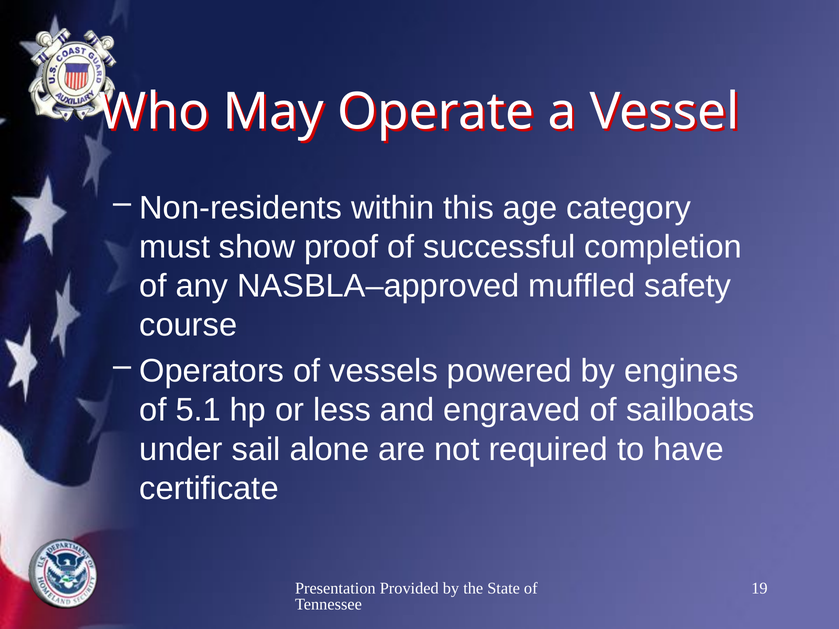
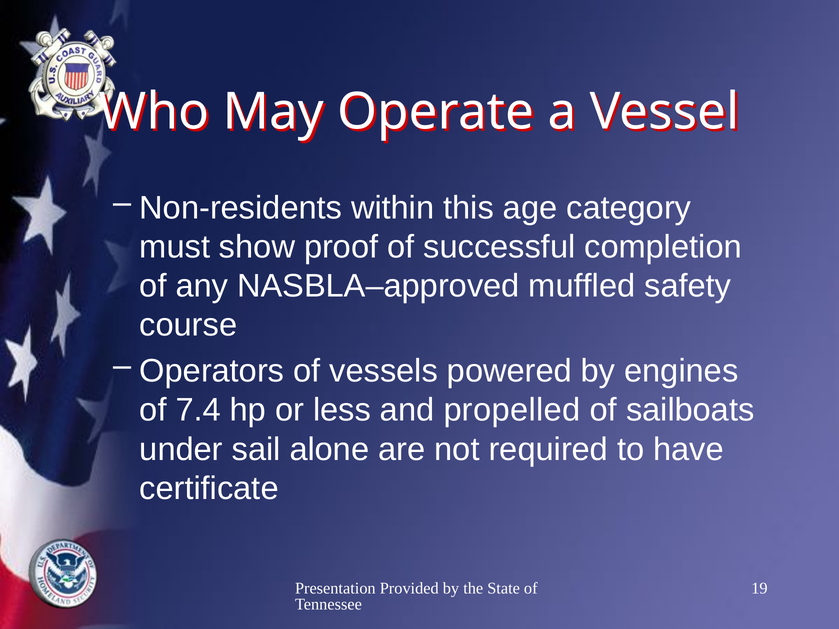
5.1: 5.1 -> 7.4
engraved: engraved -> propelled
